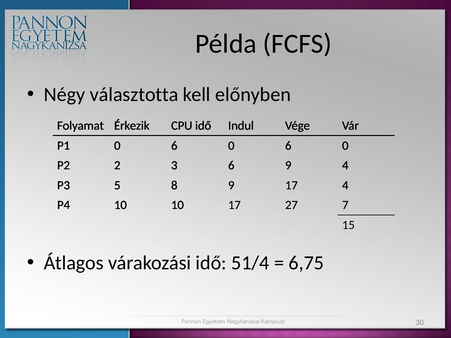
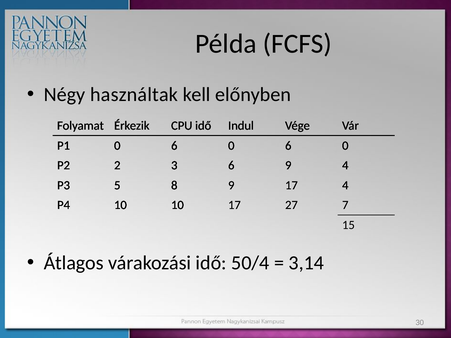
választotta: választotta -> használtak
51/4: 51/4 -> 50/4
6,75: 6,75 -> 3,14
